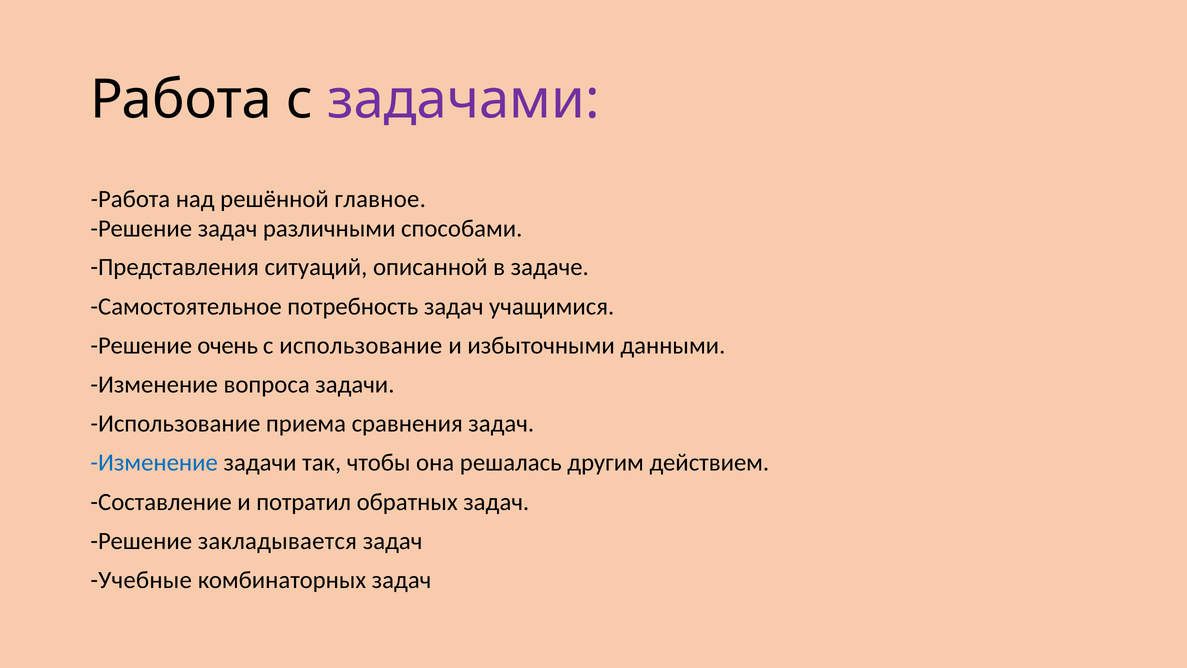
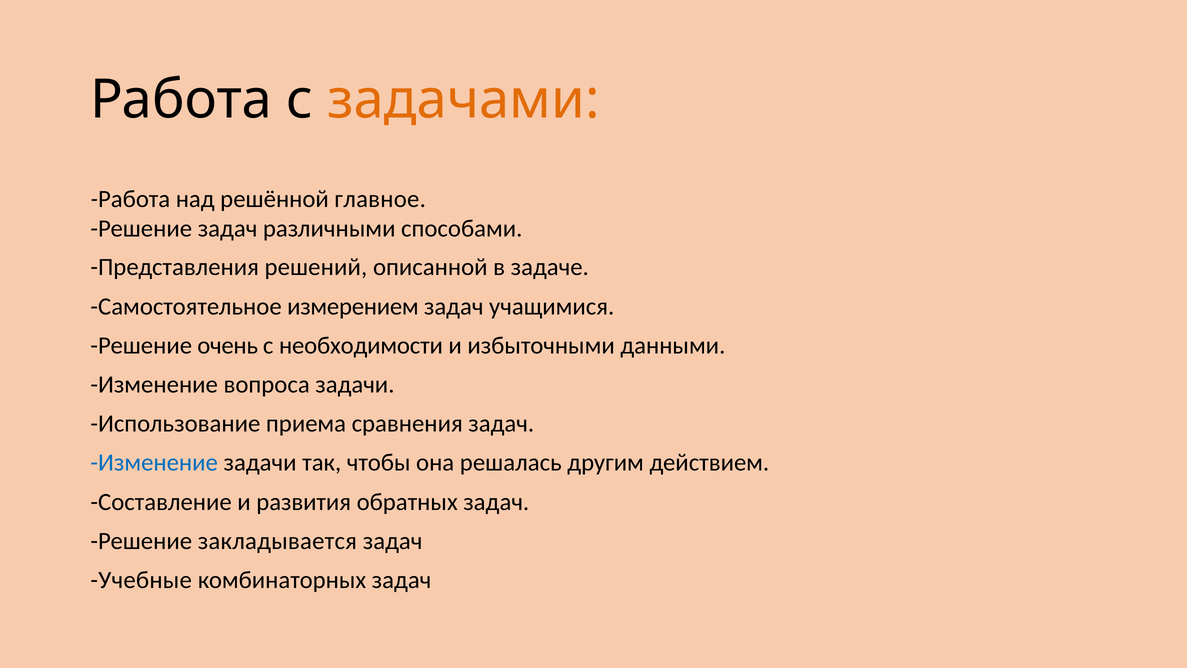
задачами colour: purple -> orange
ситуаций: ситуаций -> решений
потребность: потребность -> измерением
с использование: использование -> необходимости
потратил: потратил -> развития
